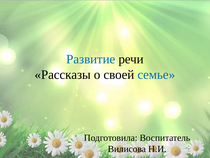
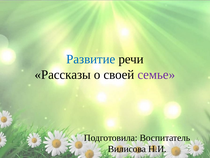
семье colour: blue -> purple
